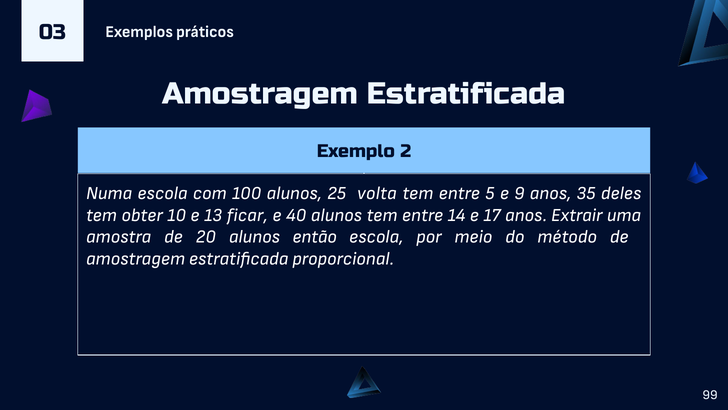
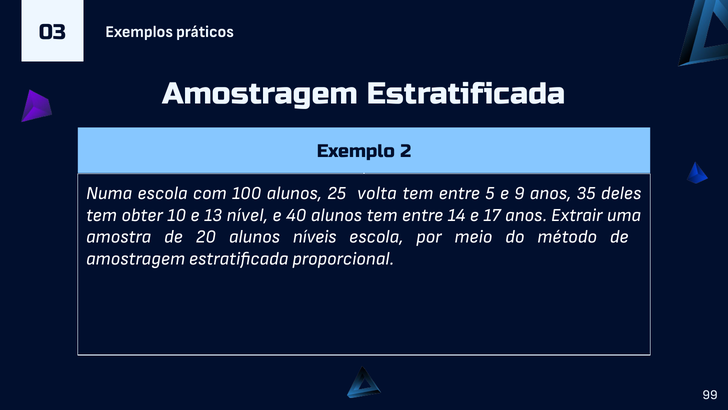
ficar: ficar -> nível
então: então -> níveis
